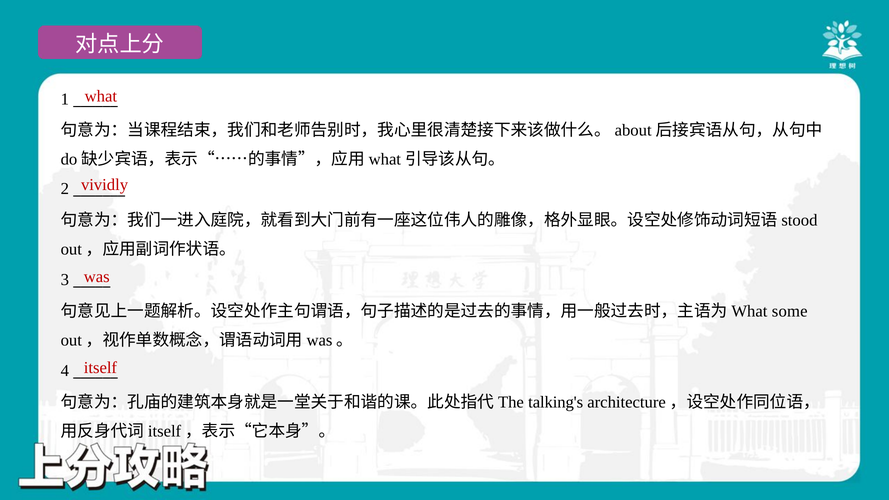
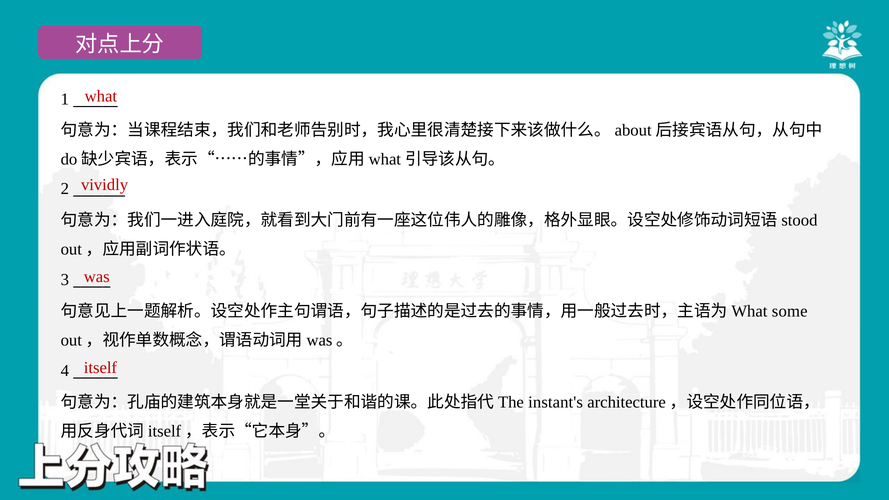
talking's: talking's -> instant's
